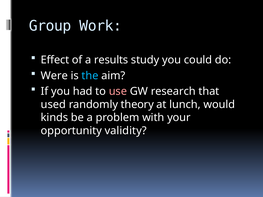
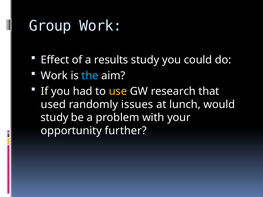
Were at (54, 76): Were -> Work
use colour: pink -> yellow
theory: theory -> issues
kinds at (54, 118): kinds -> study
validity: validity -> further
